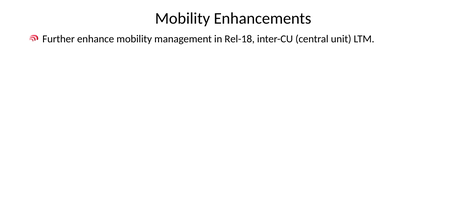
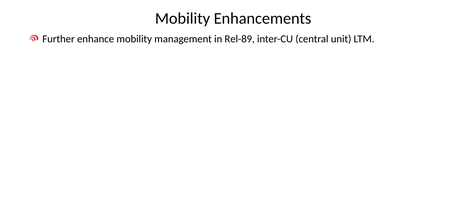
Rel-18: Rel-18 -> Rel-89
